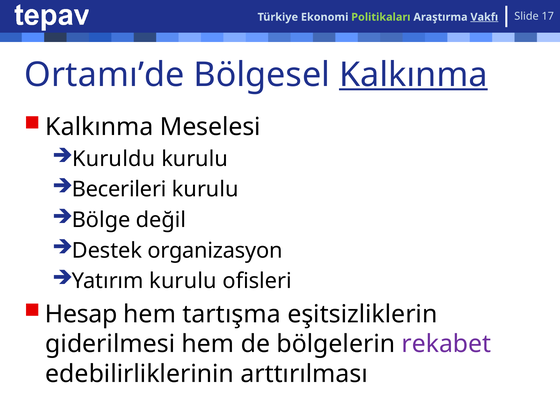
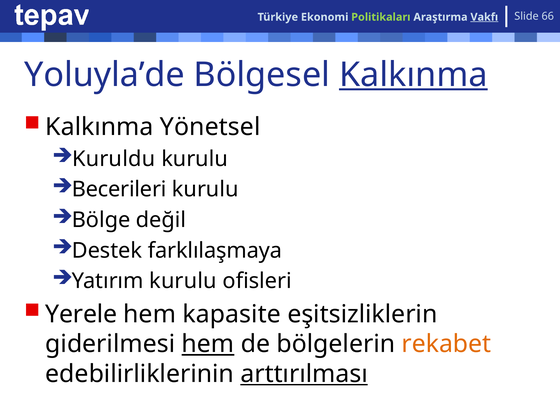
17: 17 -> 66
Ortamı’de: Ortamı’de -> Yoluyla’de
Meselesi: Meselesi -> Yönetsel
organizasyon: organizasyon -> farklılaşmaya
Hesap: Hesap -> Yerele
tartışma: tartışma -> kapasite
hem at (208, 344) underline: none -> present
rekabet colour: purple -> orange
arttırılması underline: none -> present
